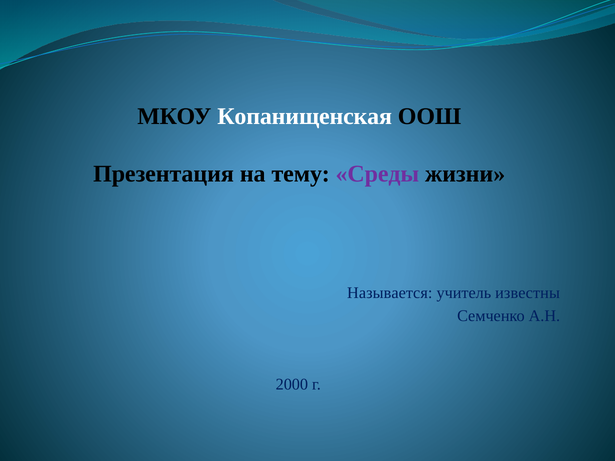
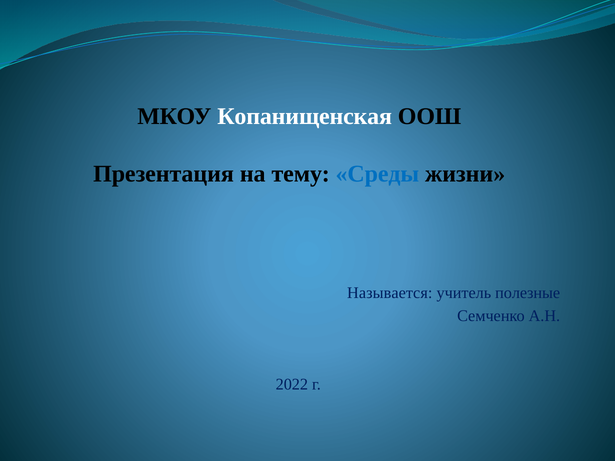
Среды colour: purple -> blue
известны: известны -> полезные
2000: 2000 -> 2022
